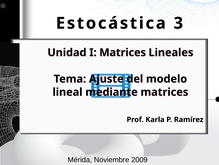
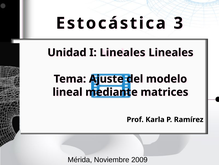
I Matrices: Matrices -> Lineales
